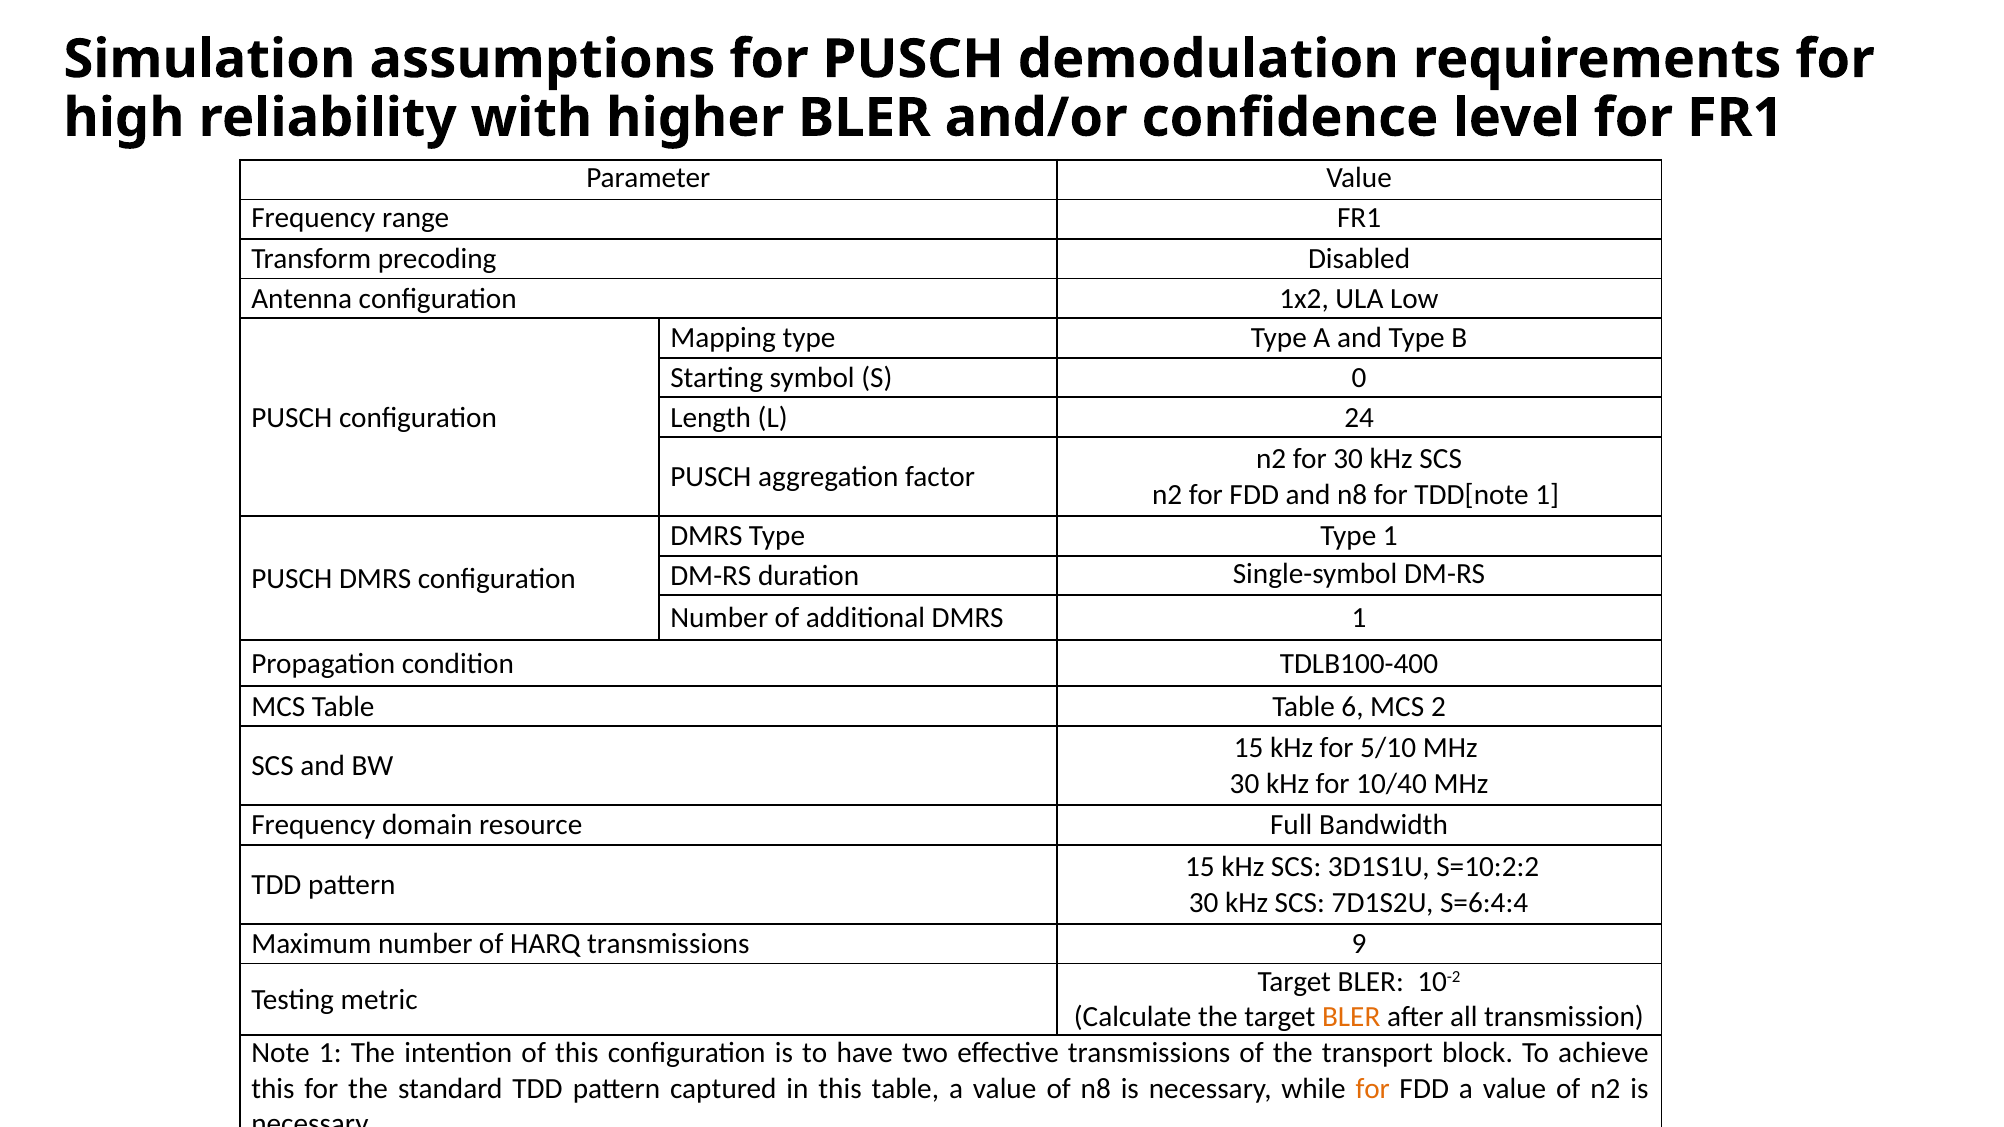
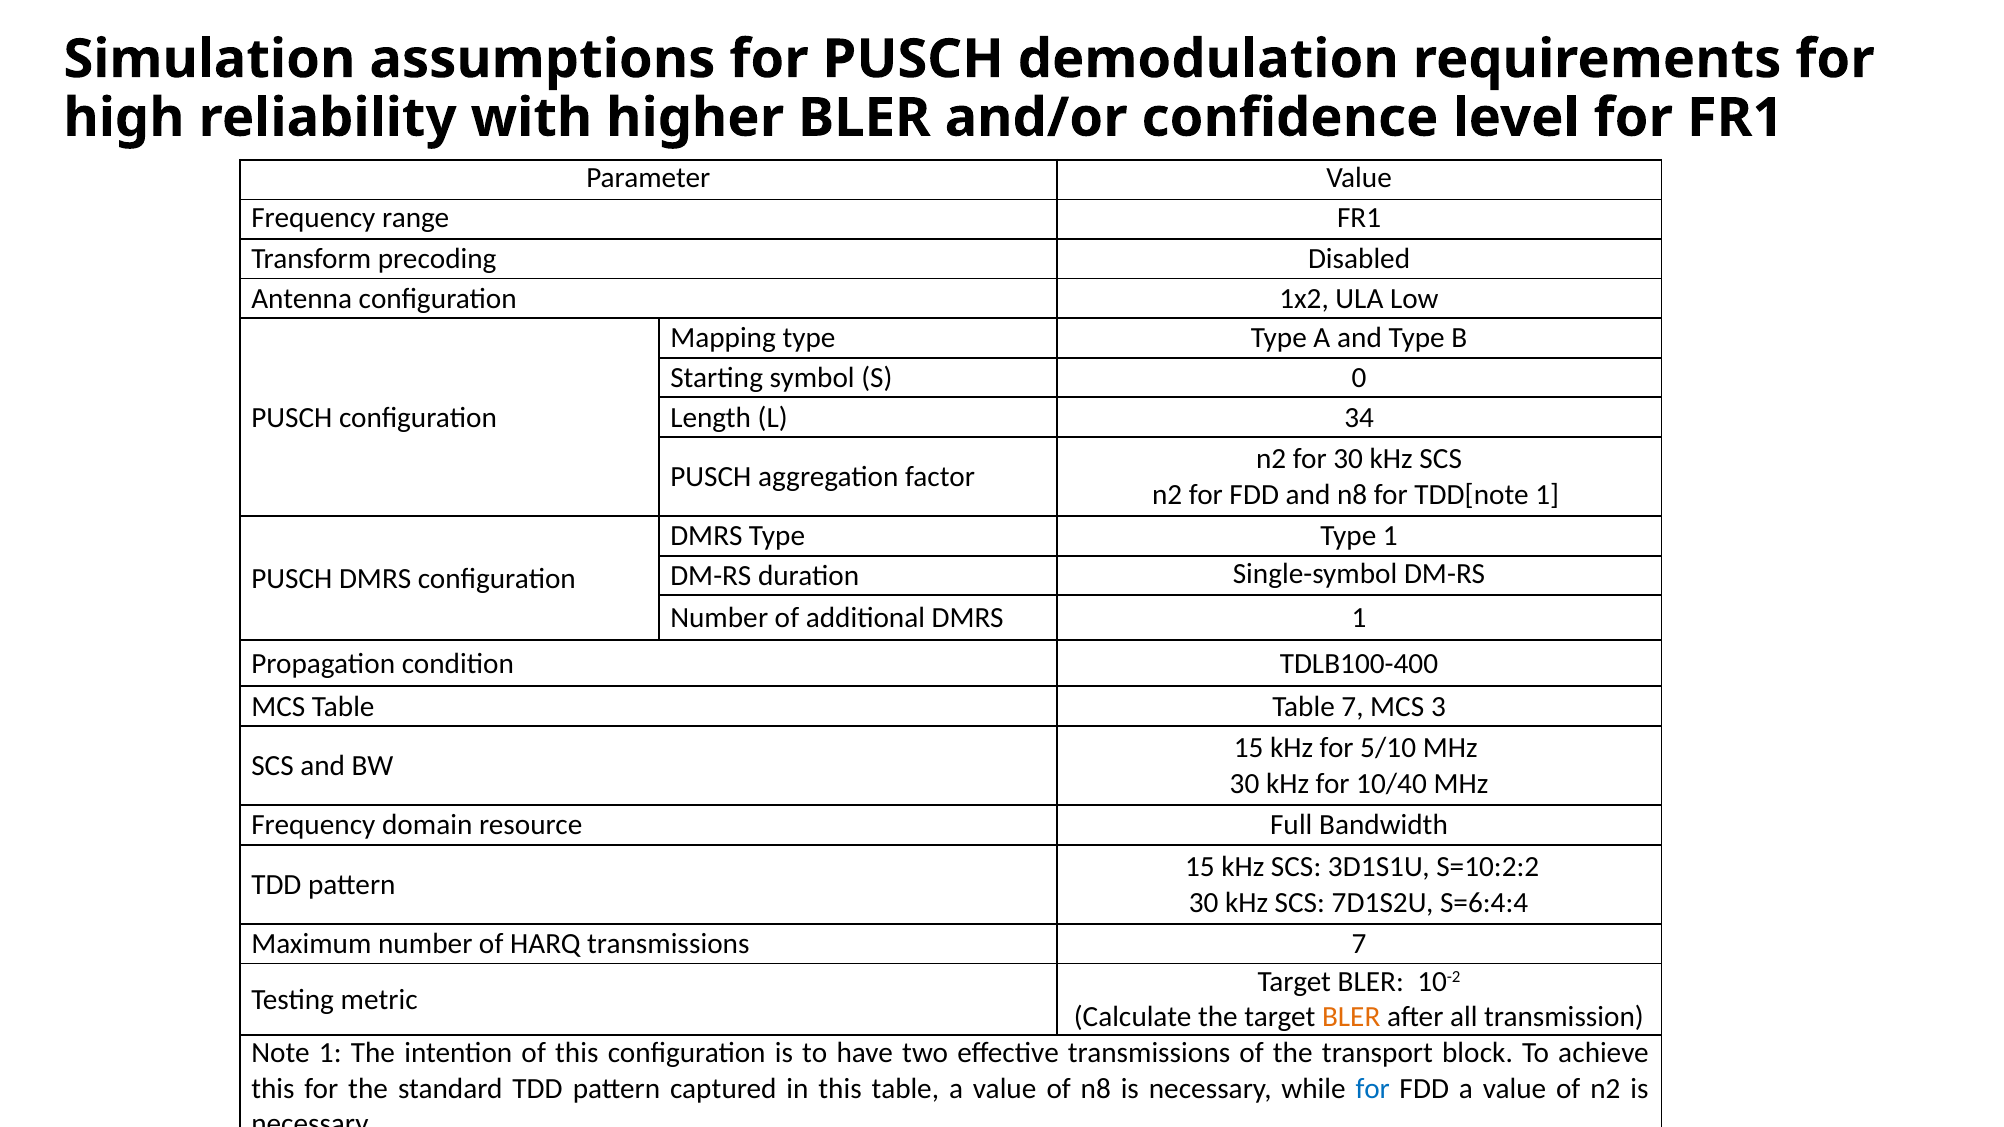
24: 24 -> 34
Table 6: 6 -> 7
2: 2 -> 3
transmissions 9: 9 -> 7
for at (1373, 1089) colour: orange -> blue
